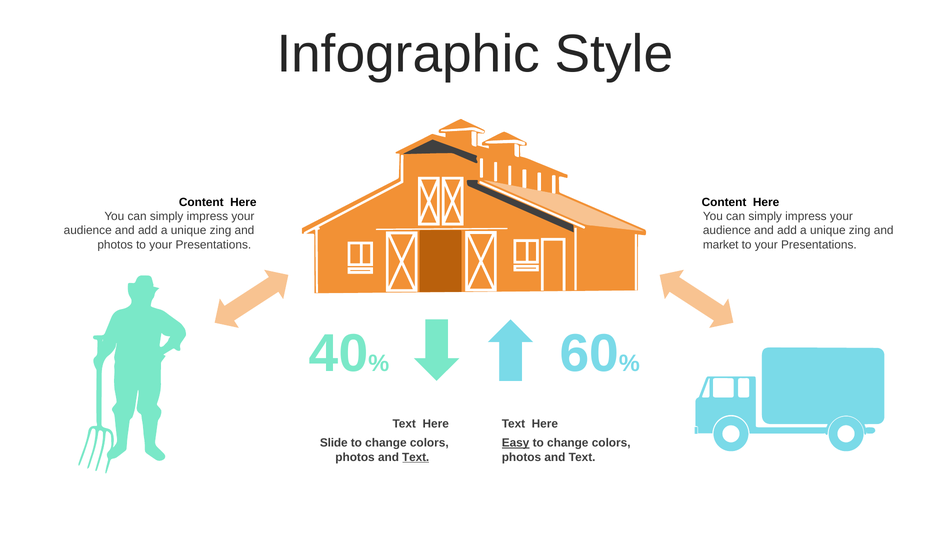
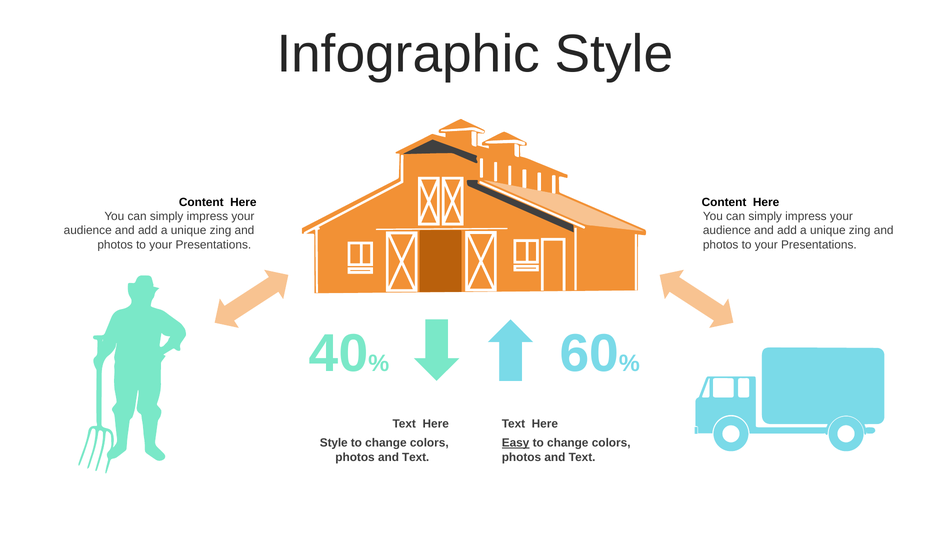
market at (721, 245): market -> photos
Slide at (334, 443): Slide -> Style
Text at (416, 457) underline: present -> none
